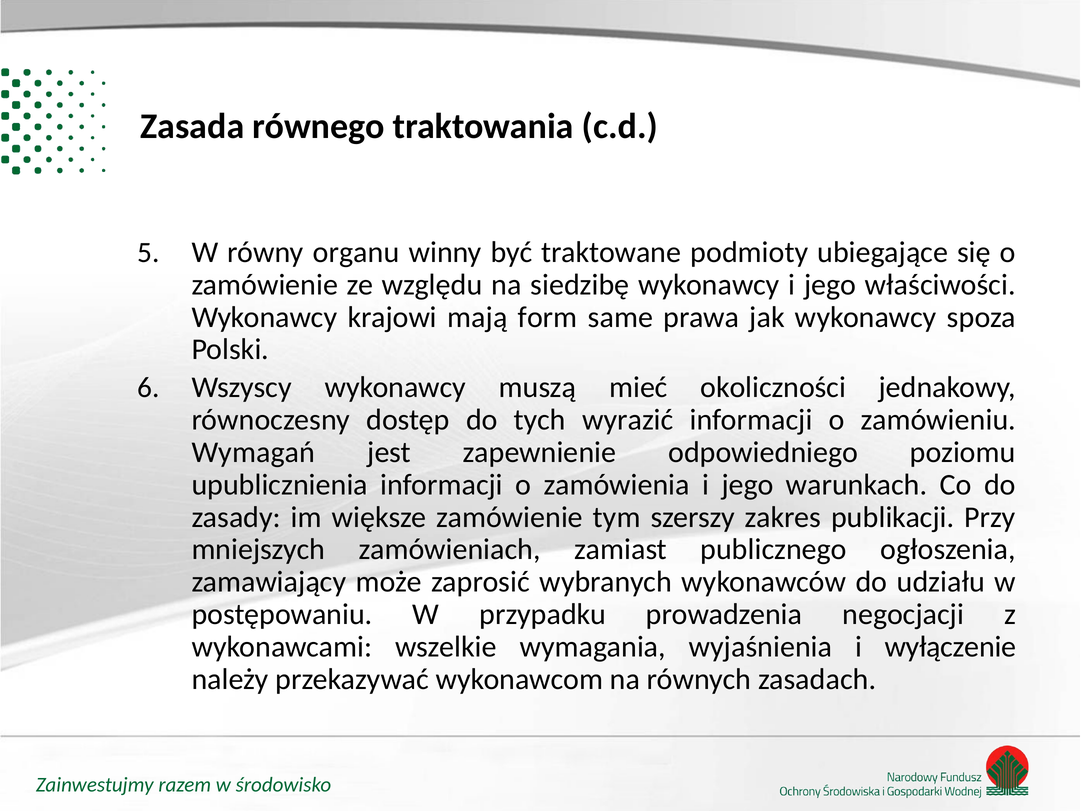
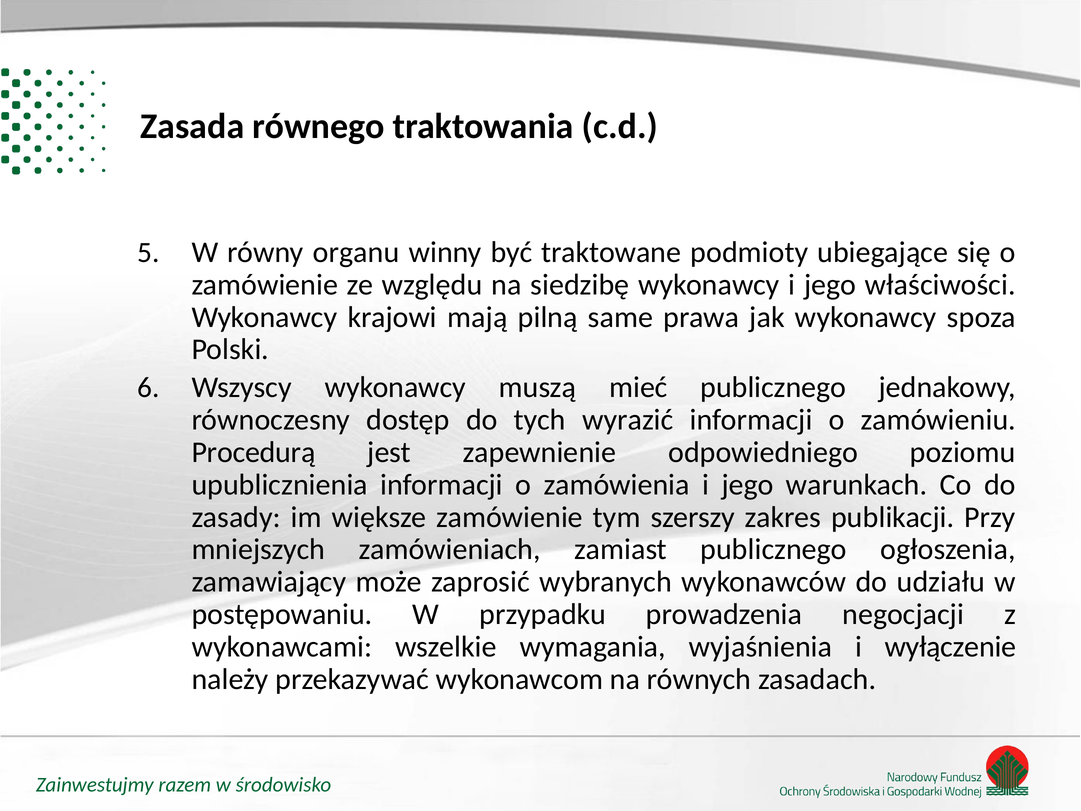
form: form -> pilną
mieć okoliczności: okoliczności -> publicznego
Wymagań: Wymagań -> Procedurą
